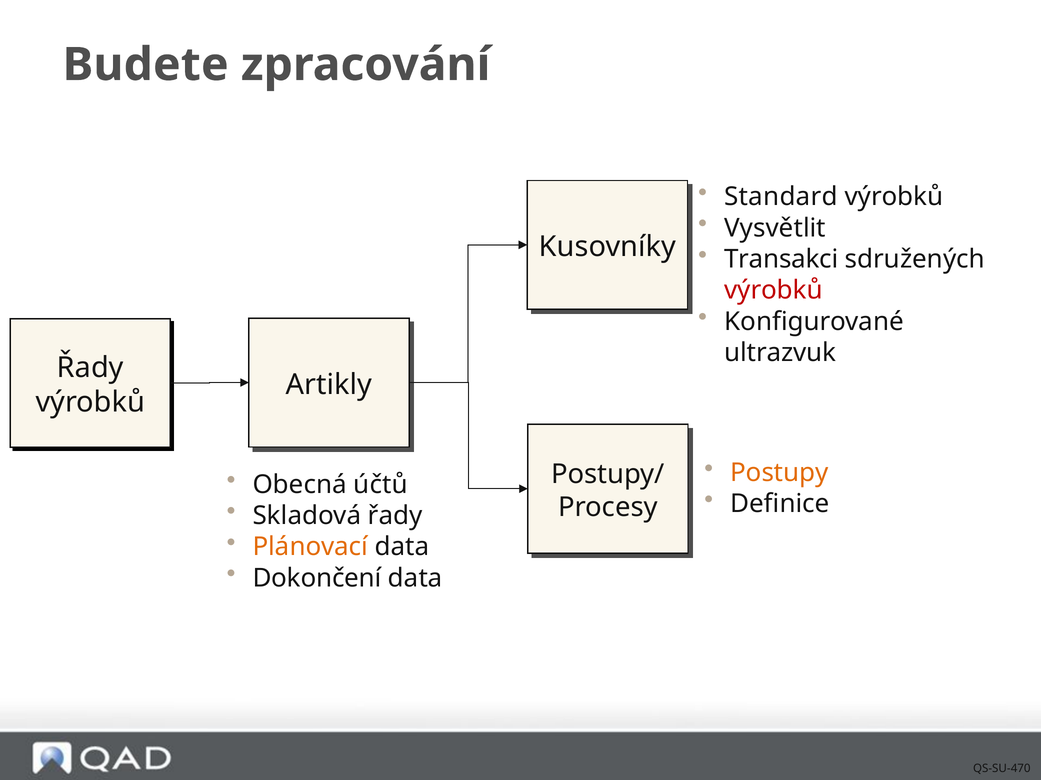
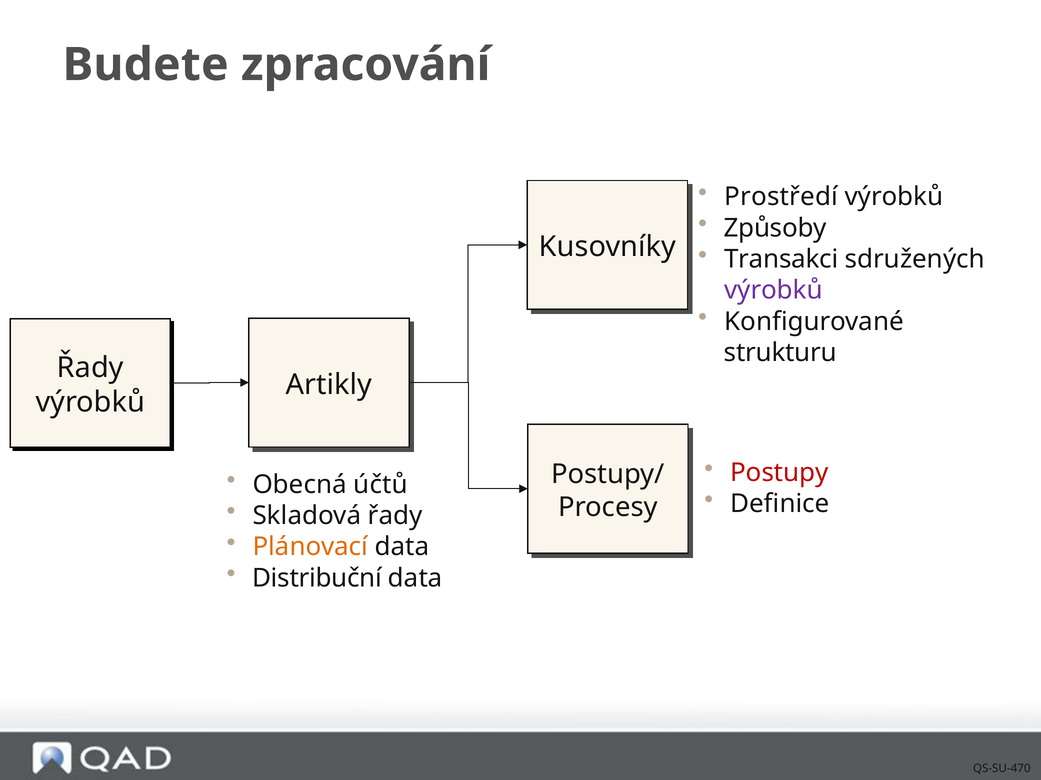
Standard: Standard -> Prostředí
Vysvětlit: Vysvětlit -> Způsoby
výrobků at (773, 291) colour: red -> purple
ultrazvuk: ultrazvuk -> strukturu
Postupy colour: orange -> red
Dokončení: Dokončení -> Distribuční
